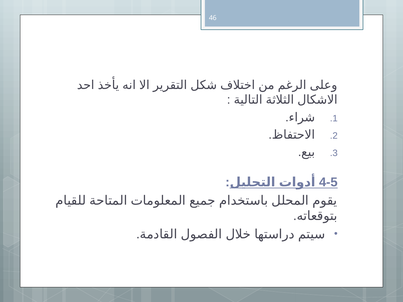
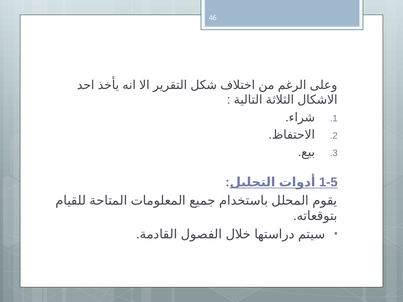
4-5: 4-5 -> 1-5
